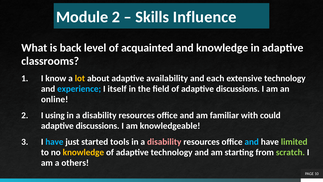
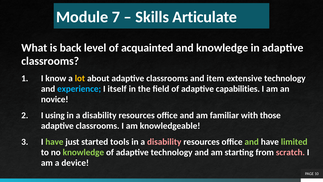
Module 2: 2 -> 7
Influence: Influence -> Articulate
about adaptive availability: availability -> classrooms
each: each -> item
of adaptive discussions: discussions -> capabilities
online: online -> novice
could: could -> those
discussions at (98, 126): discussions -> classrooms
have at (54, 142) colour: light blue -> light green
and at (252, 142) colour: light blue -> light green
knowledge at (83, 152) colour: yellow -> light green
scratch colour: light green -> pink
others: others -> device
